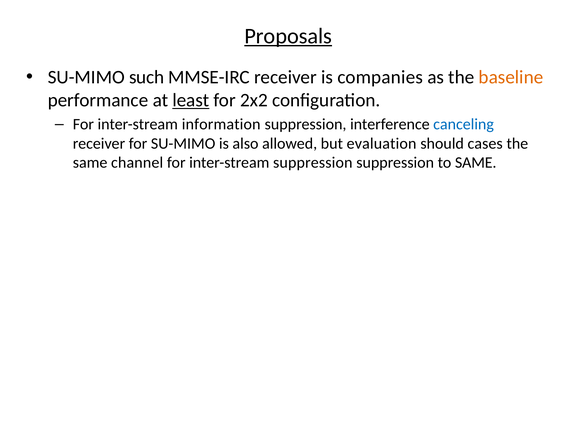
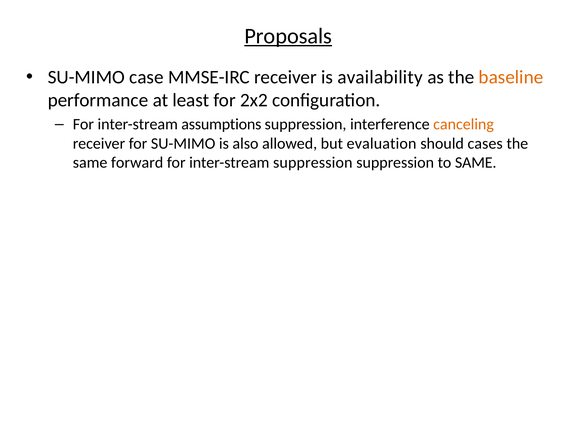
such: such -> case
companies: companies -> availability
least underline: present -> none
information: information -> assumptions
canceling colour: blue -> orange
channel: channel -> forward
